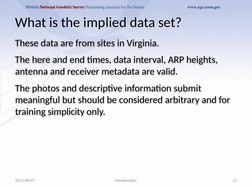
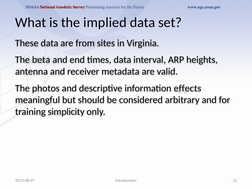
here: here -> beta
submit: submit -> effects
